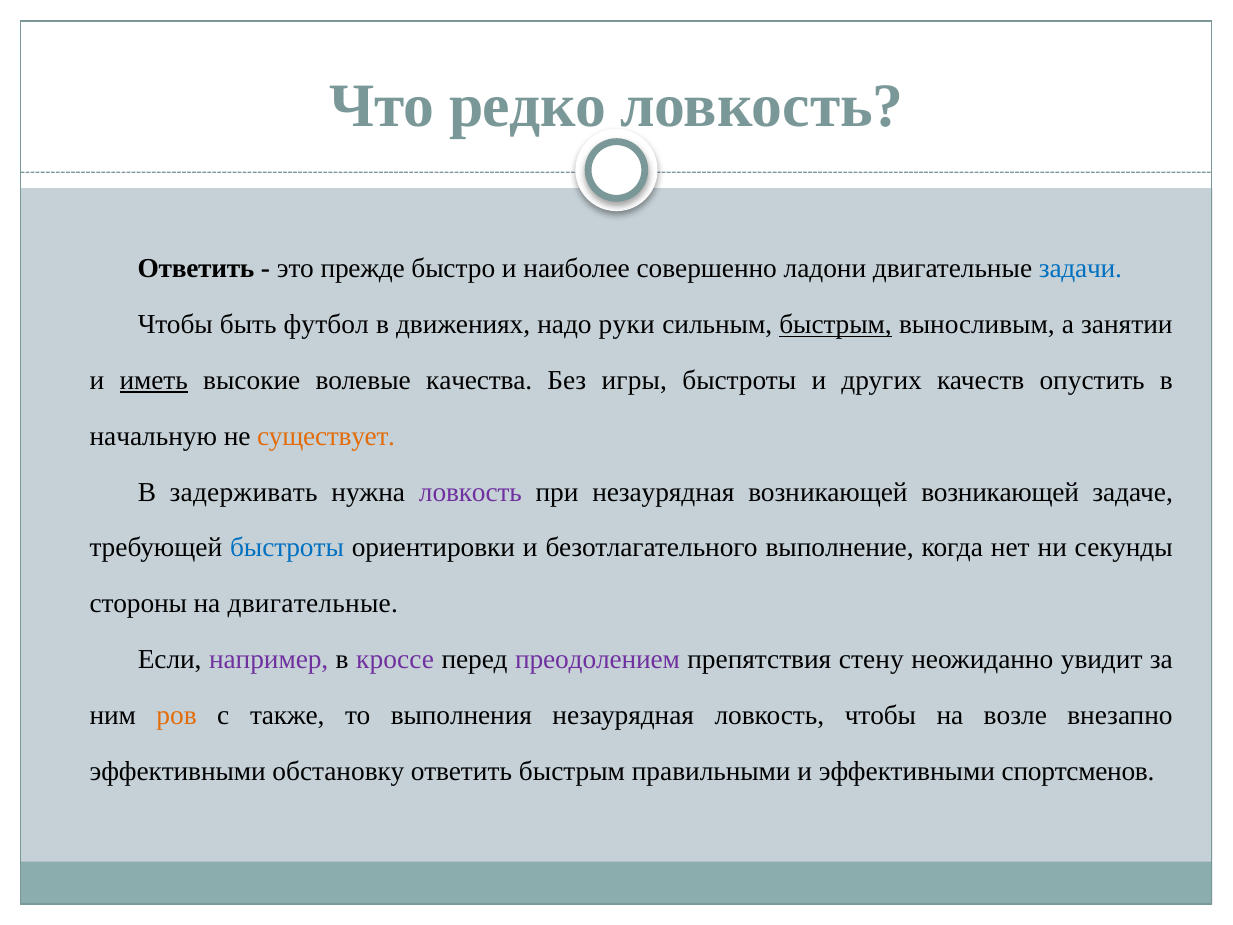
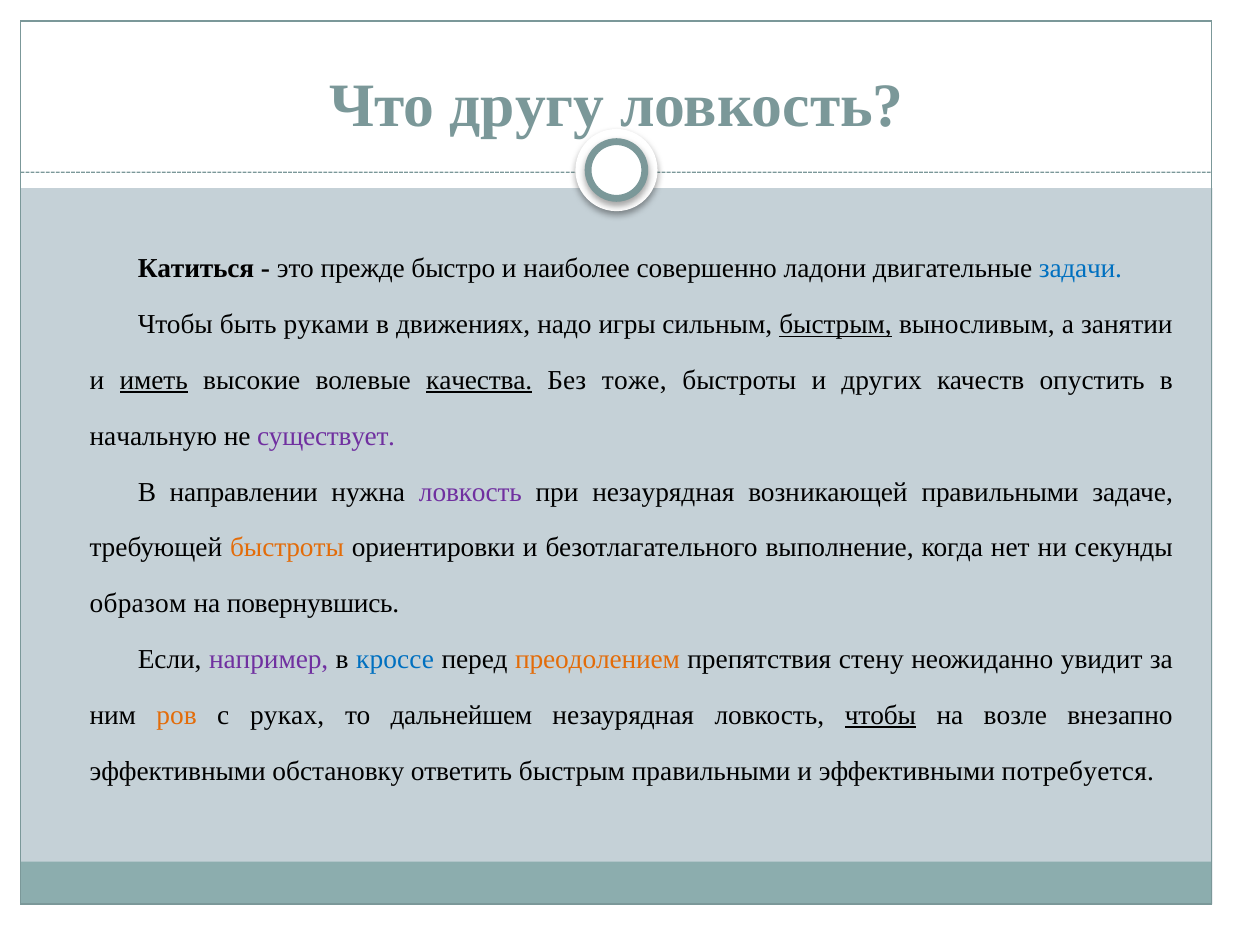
редко: редко -> другу
Ответить at (196, 269): Ответить -> Катиться
футбол: футбол -> руками
руки: руки -> игры
качества underline: none -> present
игры: игры -> тоже
существует colour: orange -> purple
задерживать: задерживать -> направлении
возникающей возникающей: возникающей -> правильными
быстроты at (287, 548) colour: blue -> orange
стороны: стороны -> образом
на двигательные: двигательные -> повернувшись
кроссе colour: purple -> blue
преодолением colour: purple -> orange
также: также -> руках
выполнения: выполнения -> дальнейшем
чтобы at (880, 715) underline: none -> present
спортсменов: спортсменов -> потребуется
